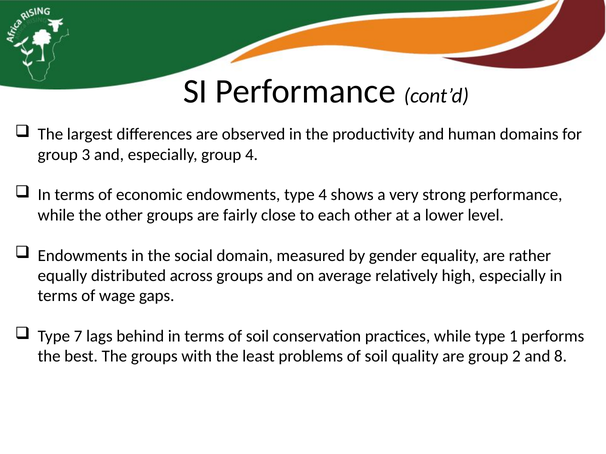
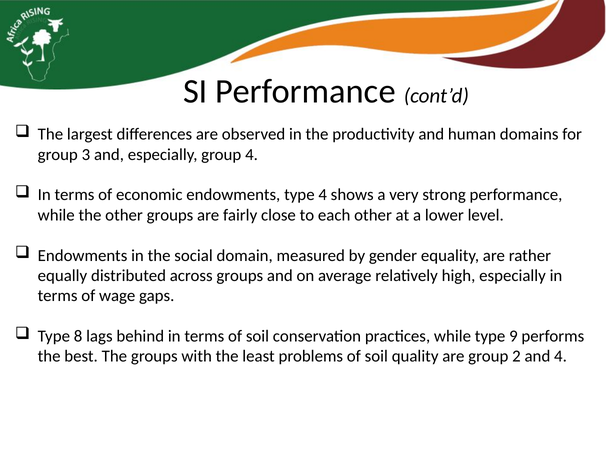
7: 7 -> 8
1: 1 -> 9
and 8: 8 -> 4
